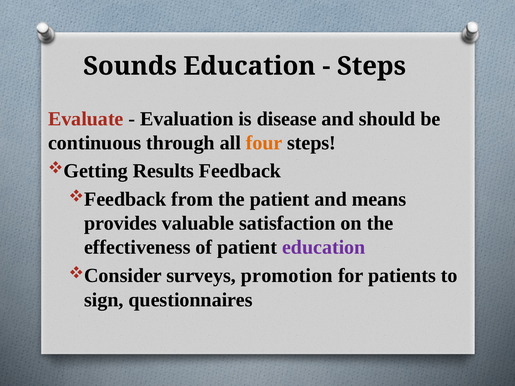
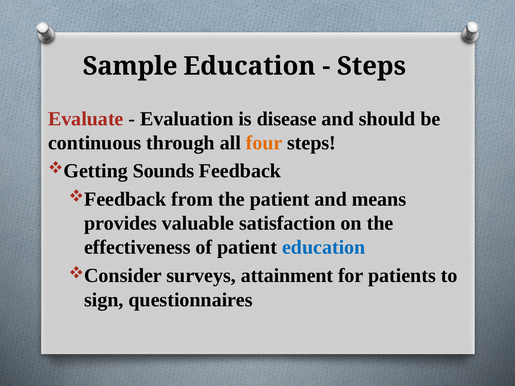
Sounds: Sounds -> Sample
Results: Results -> Sounds
education at (324, 248) colour: purple -> blue
promotion: promotion -> attainment
